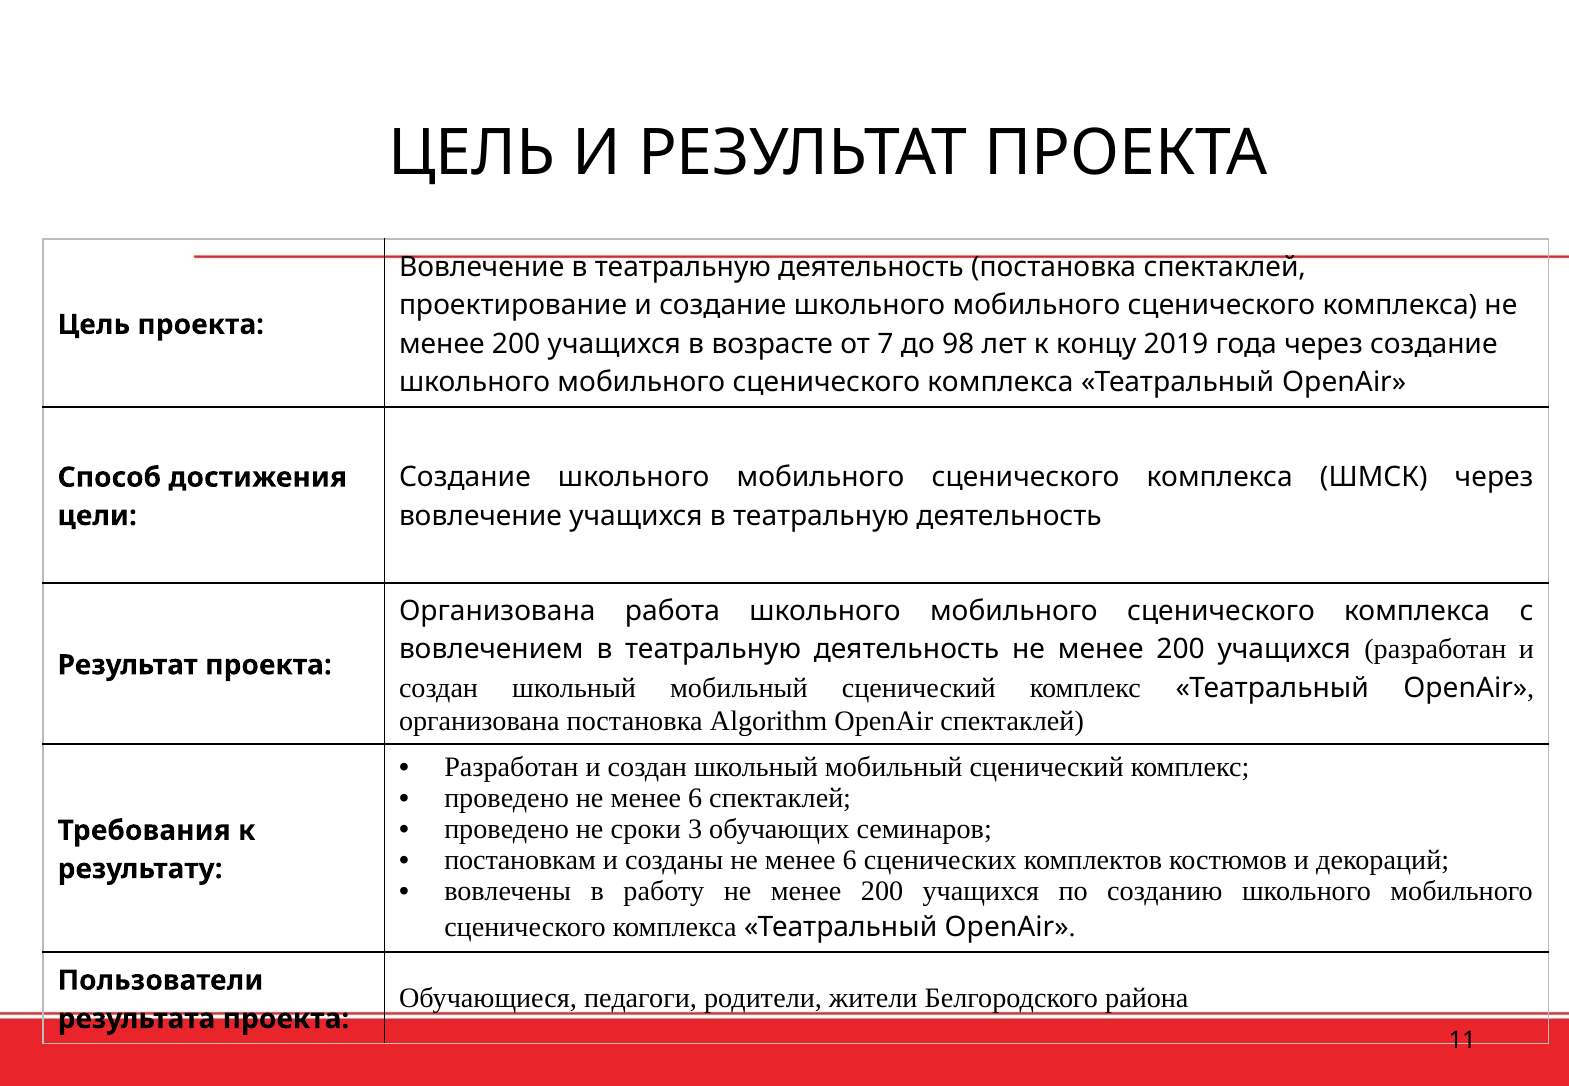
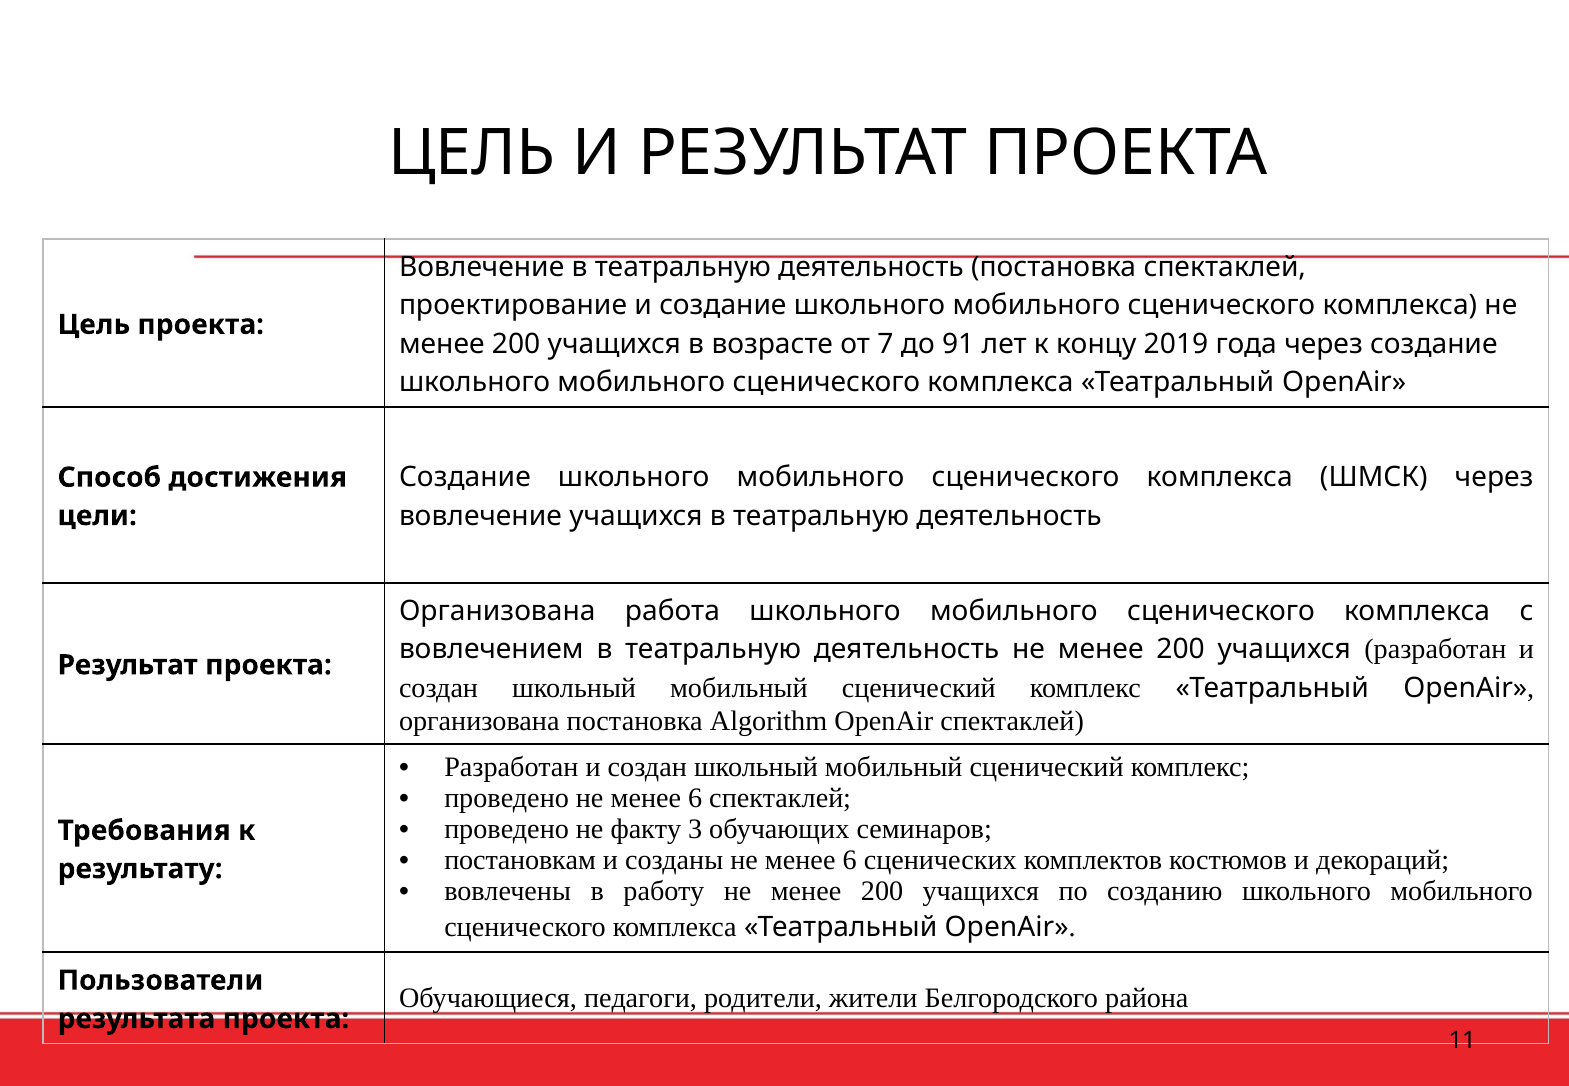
98: 98 -> 91
сроки: сроки -> факту
